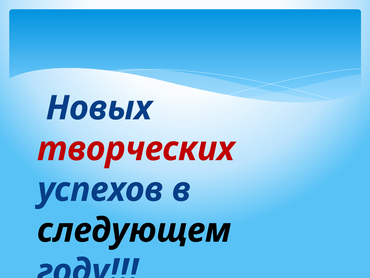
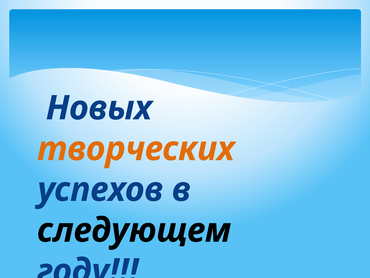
творческих colour: red -> orange
